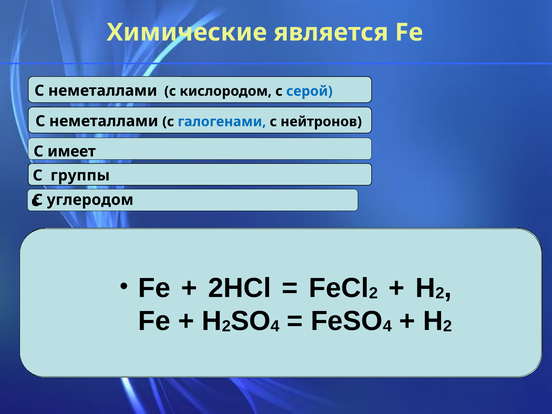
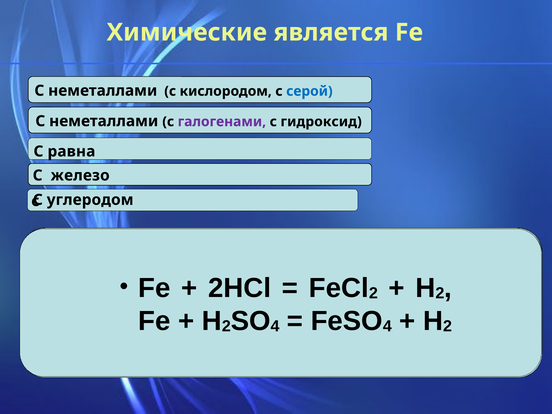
галогенами colour: blue -> purple
нейтронов: нейтронов -> гидроксид
имеет: имеет -> равна
группы: группы -> железо
